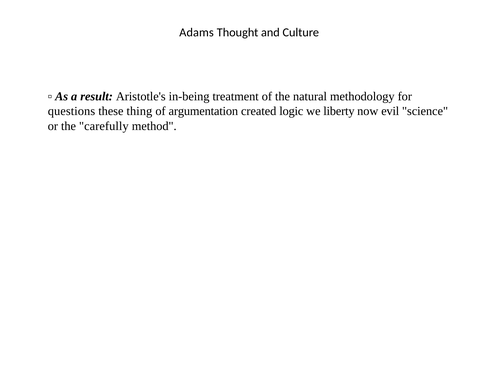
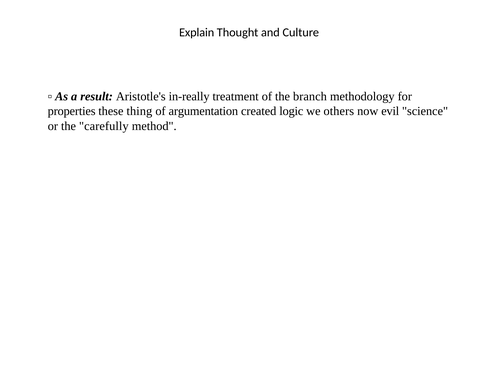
Adams: Adams -> Explain
in-being: in-being -> in-really
natural: natural -> branch
questions: questions -> properties
liberty: liberty -> others
